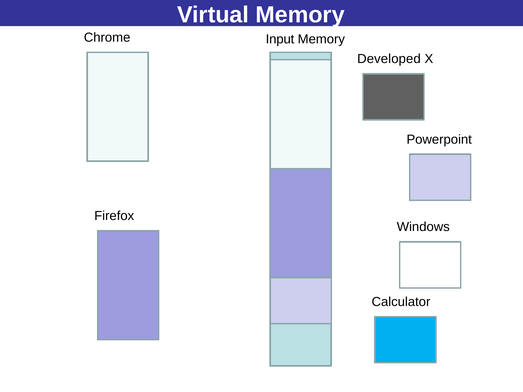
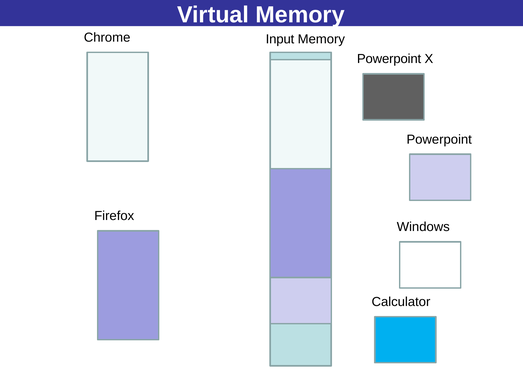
Developed at (389, 59): Developed -> Powerpoint
